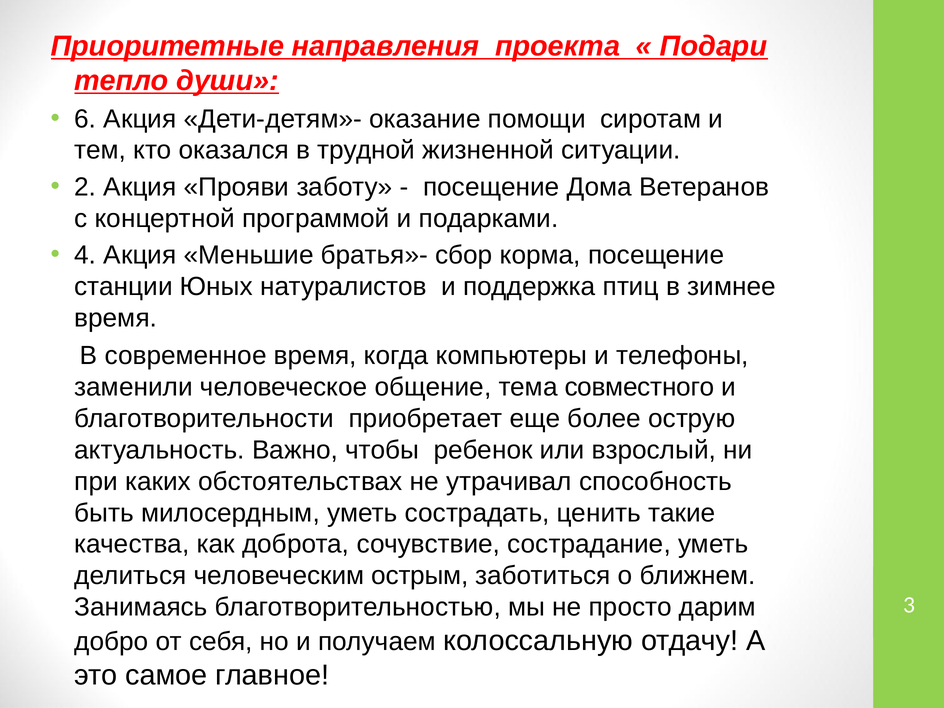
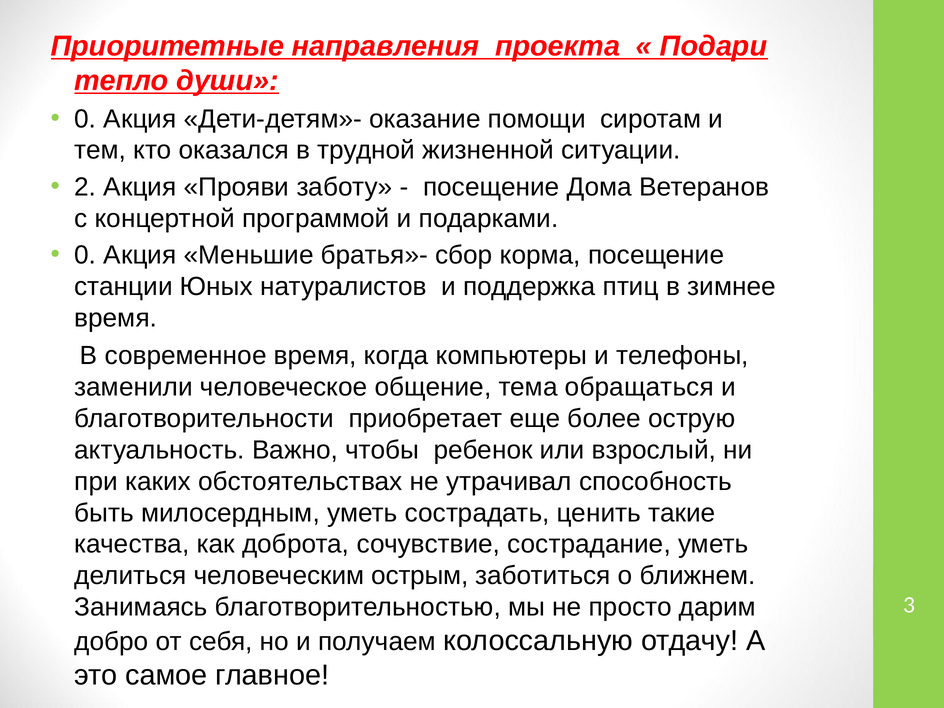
6 at (85, 119): 6 -> 0
4 at (85, 255): 4 -> 0
совместного: совместного -> обращаться
